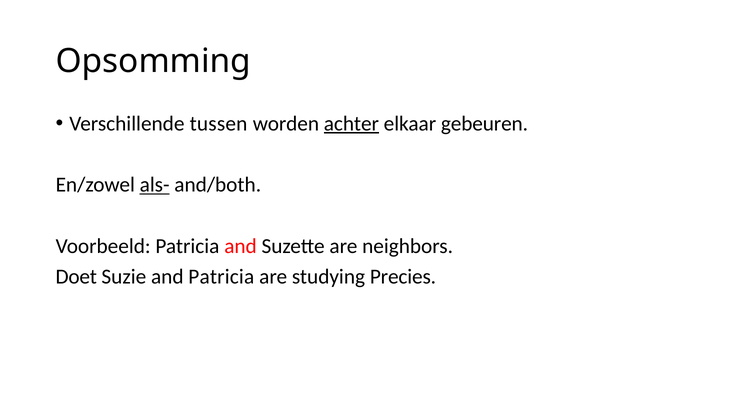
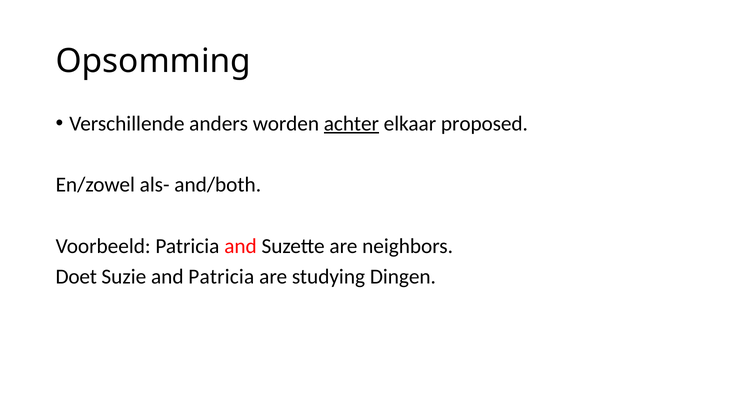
tussen: tussen -> anders
gebeuren: gebeuren -> proposed
als- underline: present -> none
Precies: Precies -> Dingen
